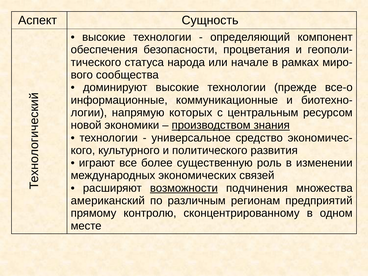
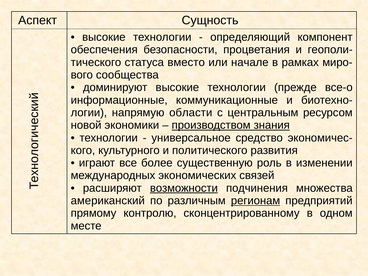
народа: народа -> вместо
которых: которых -> области
регионам underline: none -> present
